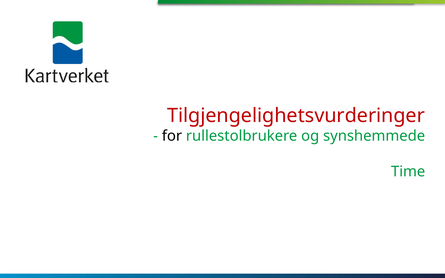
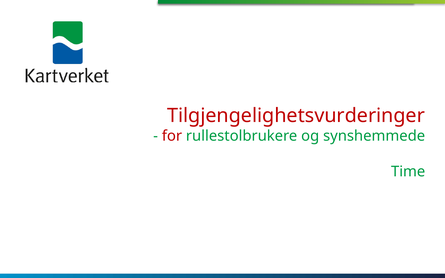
for colour: black -> red
